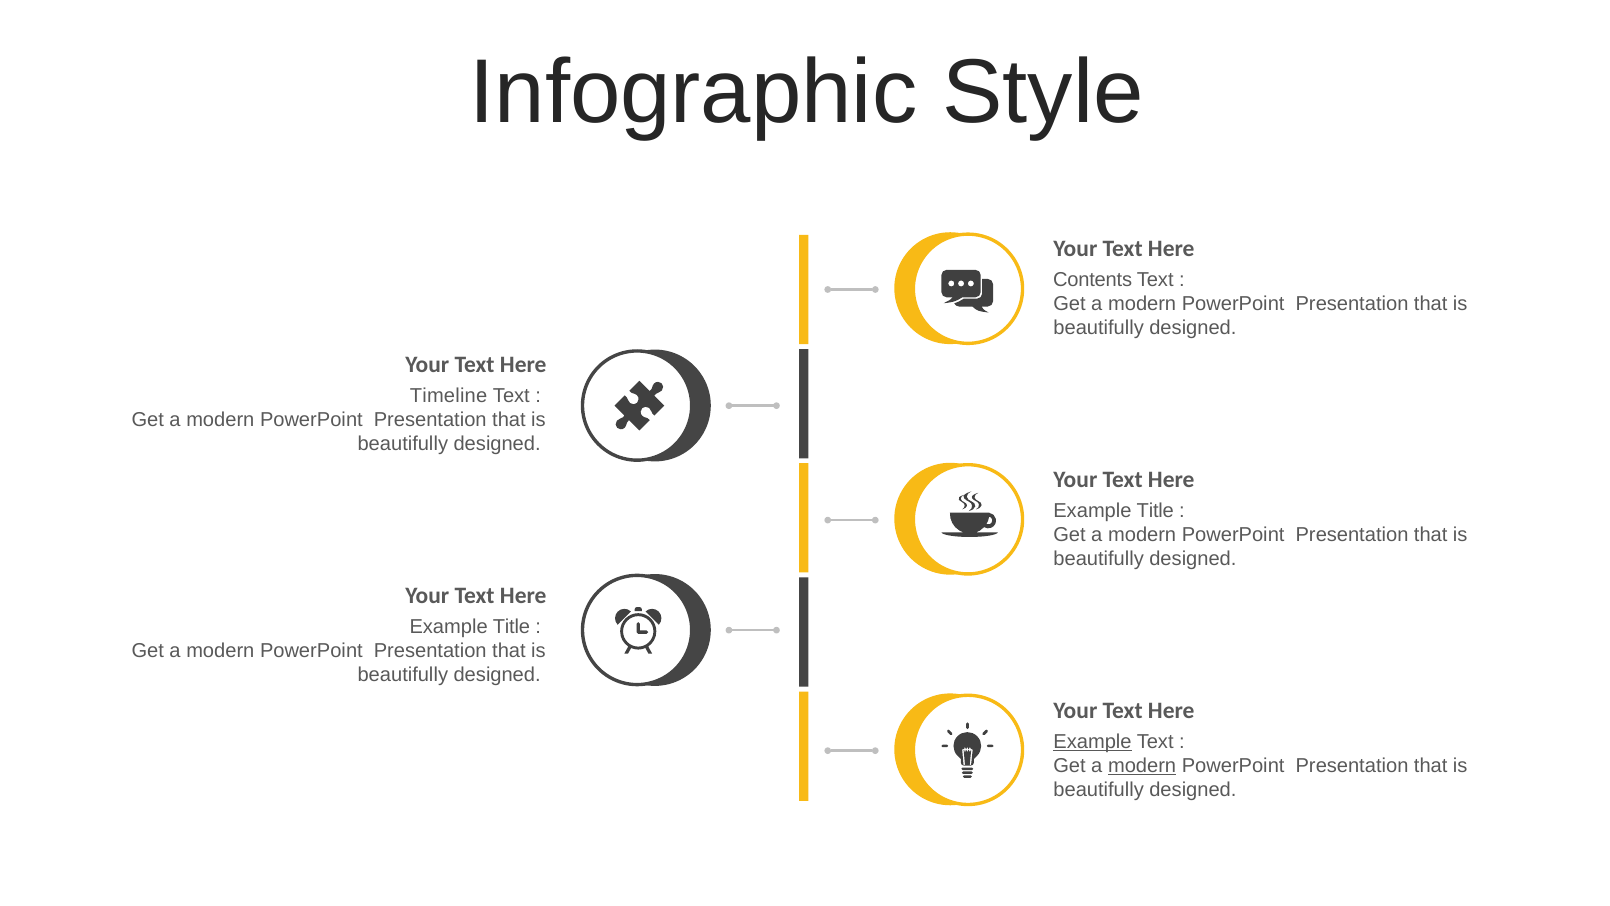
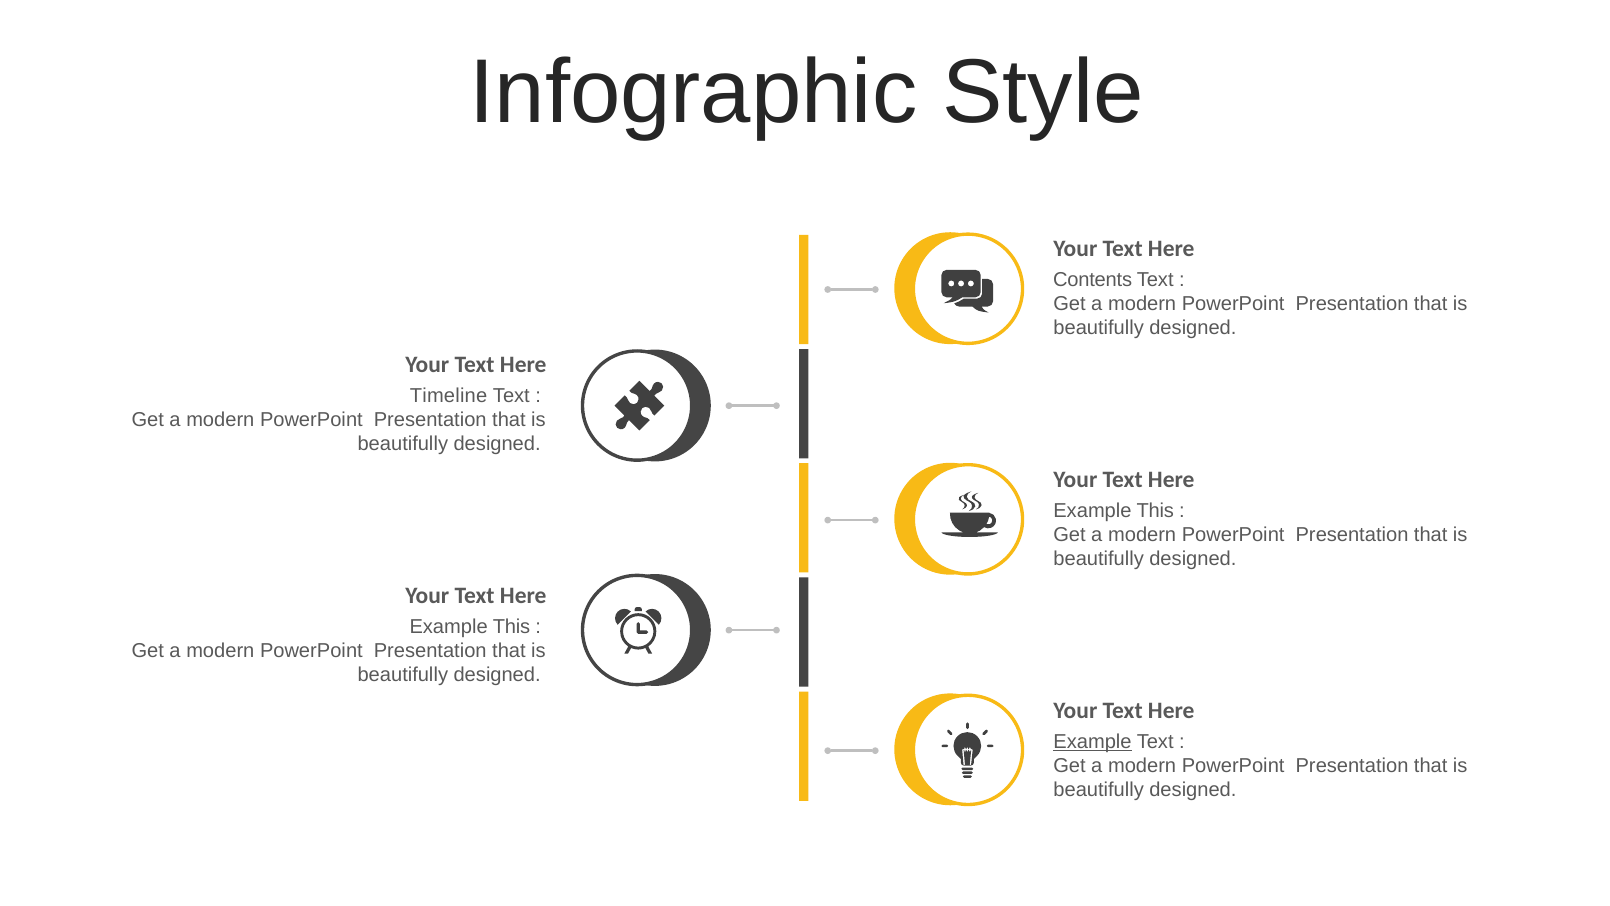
Title at (1155, 511): Title -> This
Title at (511, 626): Title -> This
modern at (1142, 766) underline: present -> none
